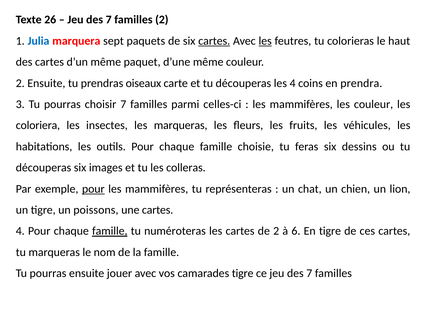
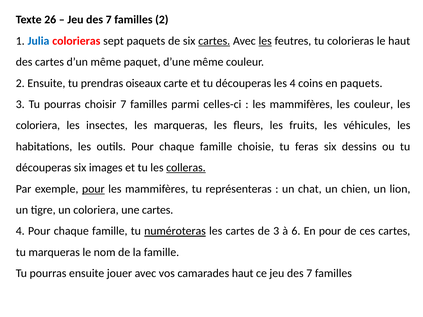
Julia marquera: marquera -> colorieras
en prendra: prendra -> paquets
colleras underline: none -> present
un poissons: poissons -> coloriera
famille at (110, 231) underline: present -> none
numéroteras underline: none -> present
de 2: 2 -> 3
En tigre: tigre -> pour
camarades tigre: tigre -> haut
